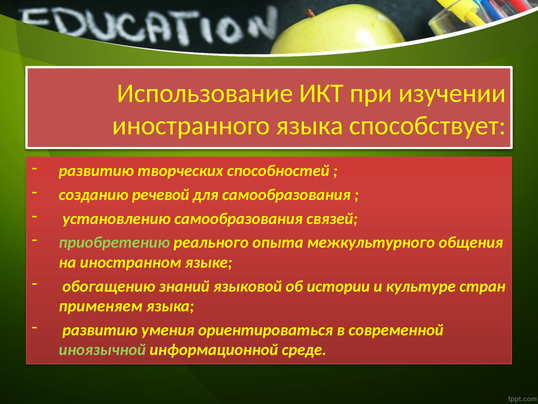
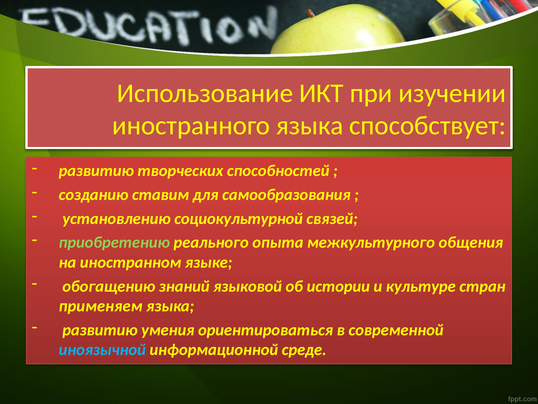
речевой: речевой -> ставим
установлению самообразования: самообразования -> социокультурной
иноязычной colour: light green -> light blue
